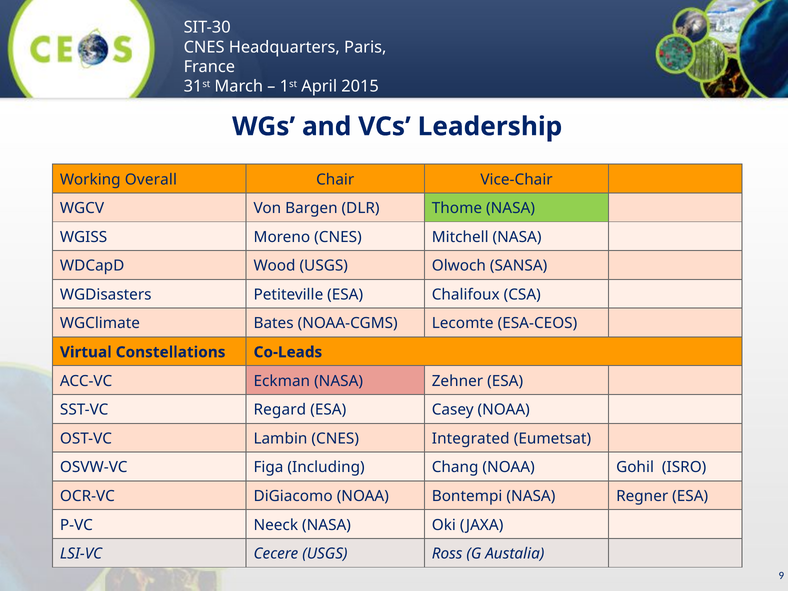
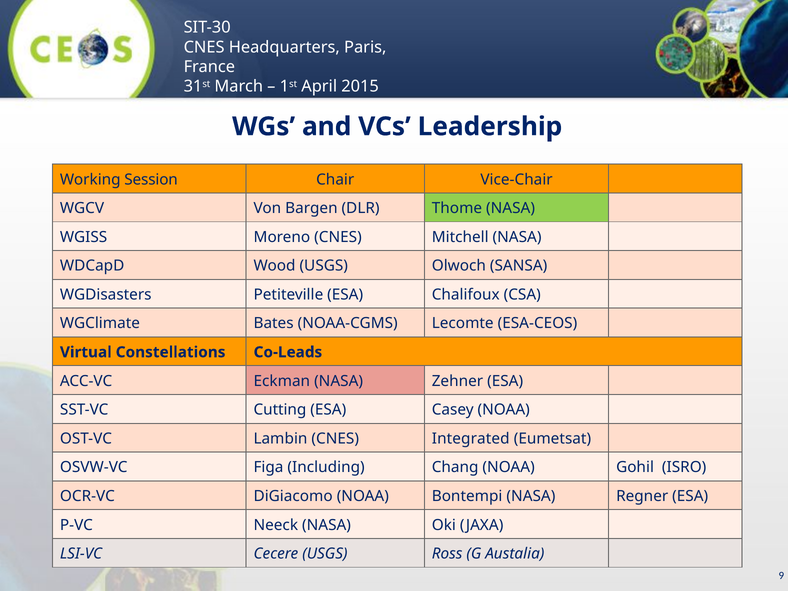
Overall: Overall -> Session
Regard: Regard -> Cutting
